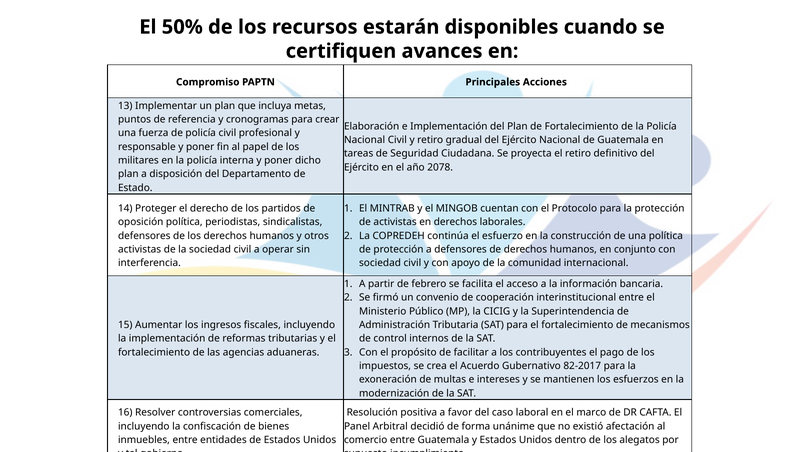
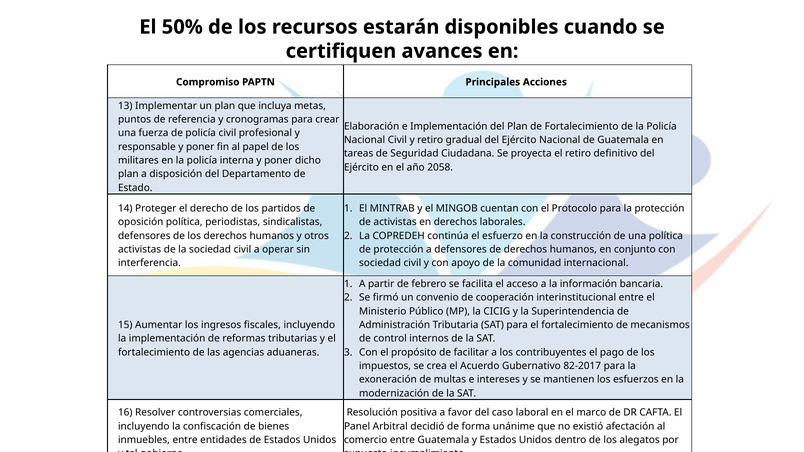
2078: 2078 -> 2058
